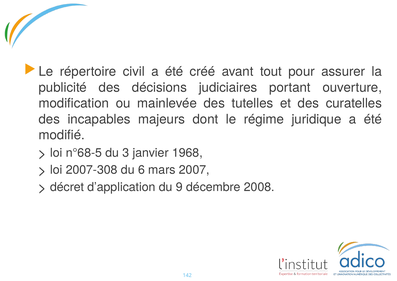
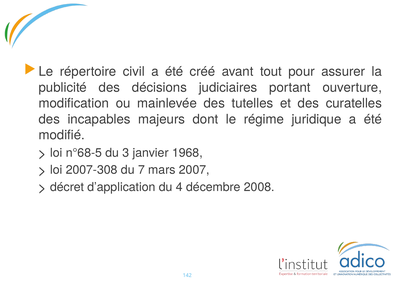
6: 6 -> 7
9: 9 -> 4
